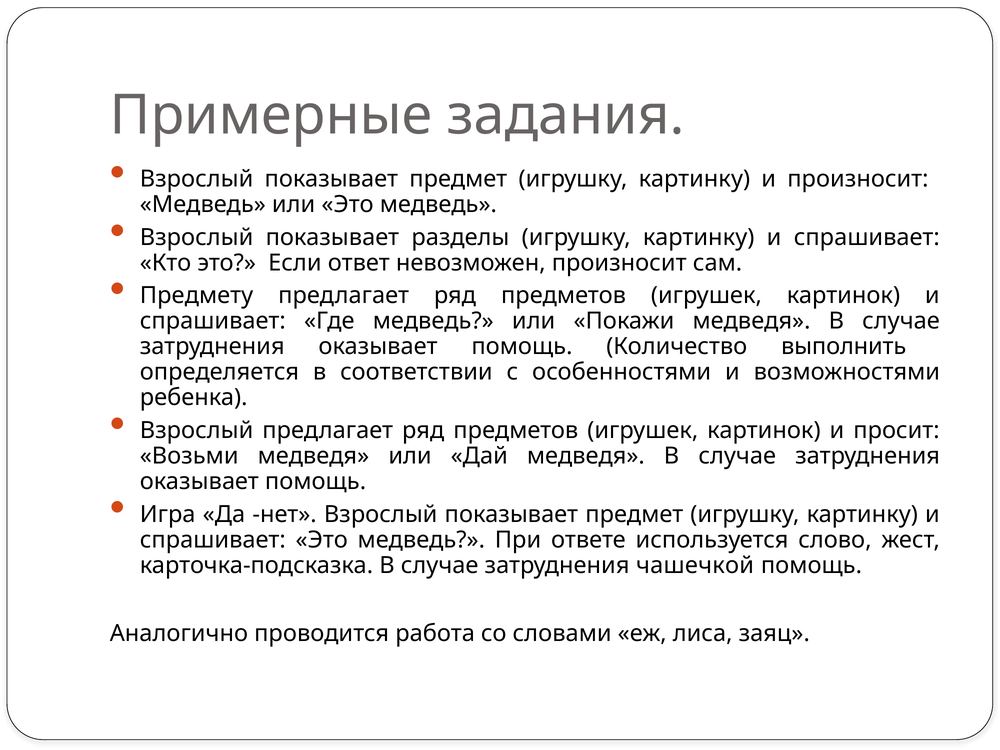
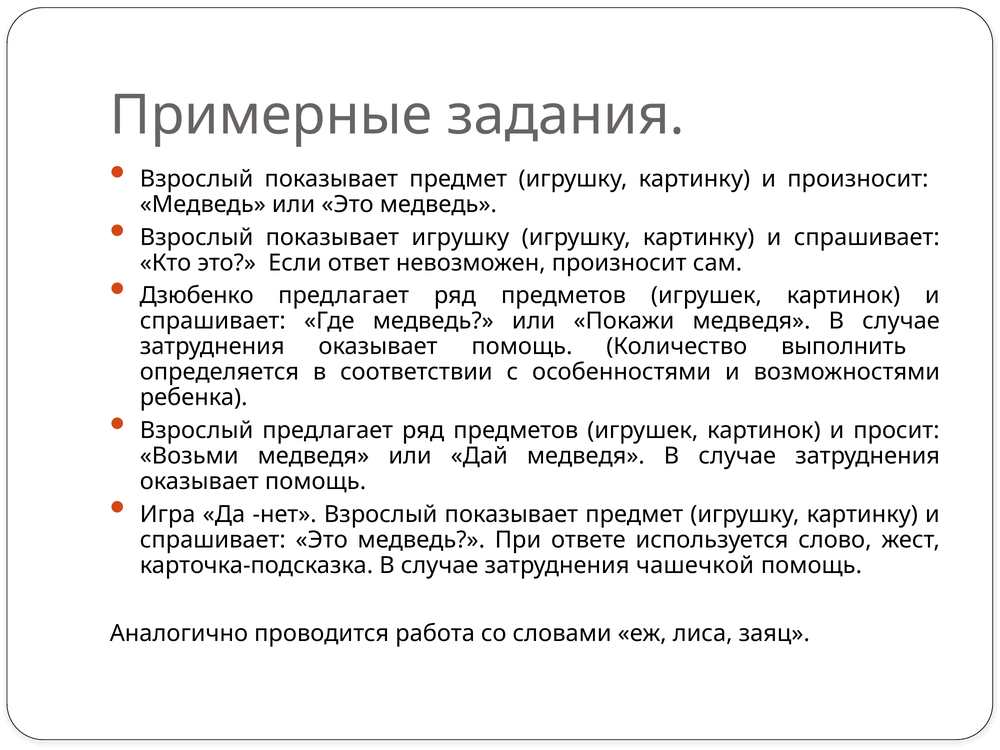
показывает разделы: разделы -> игрушку
Предмету: Предмету -> Дзюбенко
